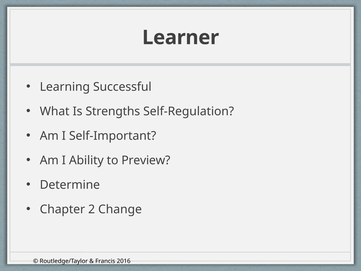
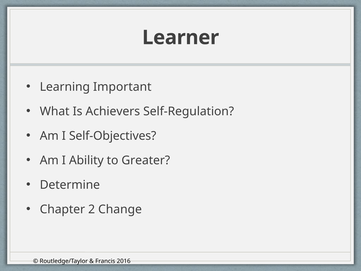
Successful: Successful -> Important
Strengths: Strengths -> Achievers
Self-Important: Self-Important -> Self-Objectives
Preview: Preview -> Greater
